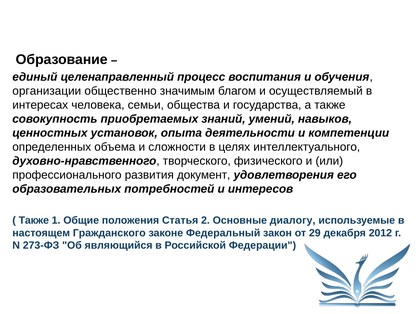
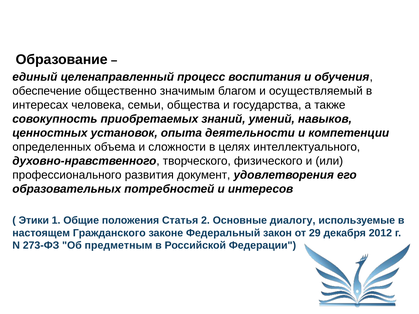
организации: организации -> обеспечение
Также at (34, 221): Также -> Этики
являющийся: являющийся -> предметным
